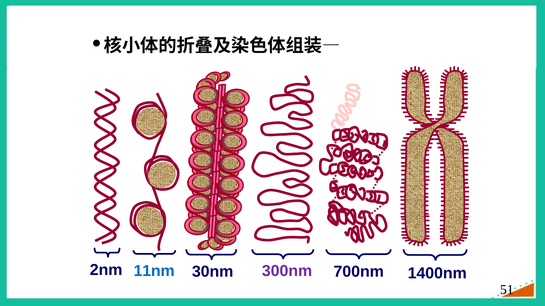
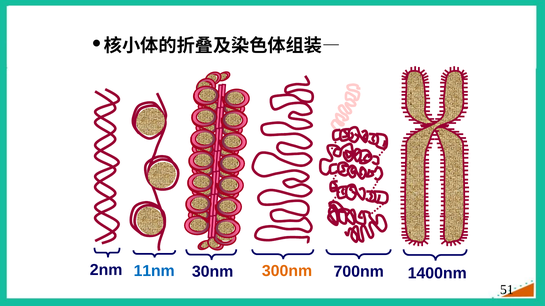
300nm colour: purple -> orange
